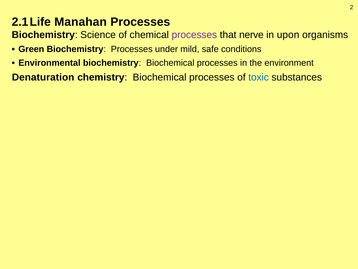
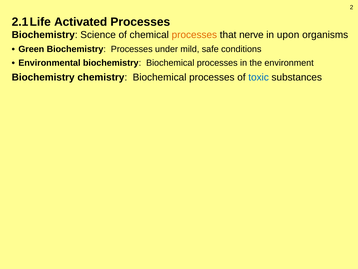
Manahan: Manahan -> Activated
processes at (194, 35) colour: purple -> orange
Denaturation at (43, 77): Denaturation -> Biochemistry
